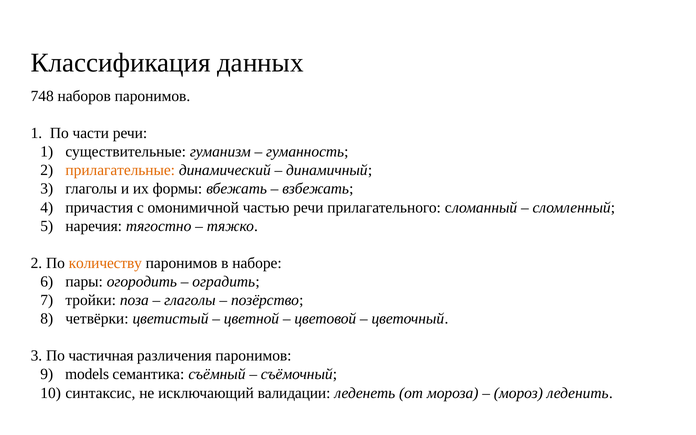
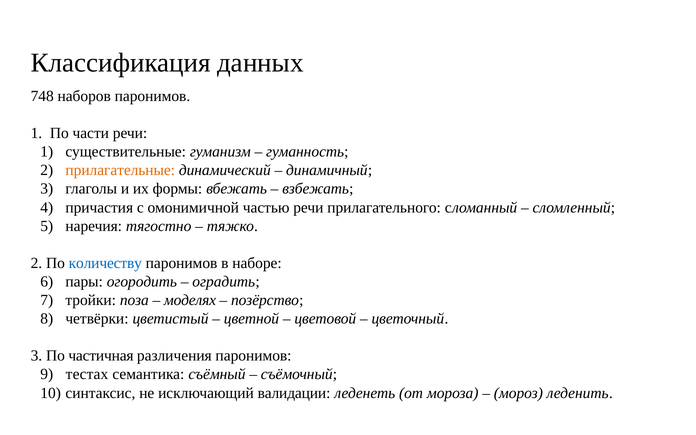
количеству colour: orange -> blue
глаголы at (190, 300): глаголы -> моделях
models: models -> тестах
